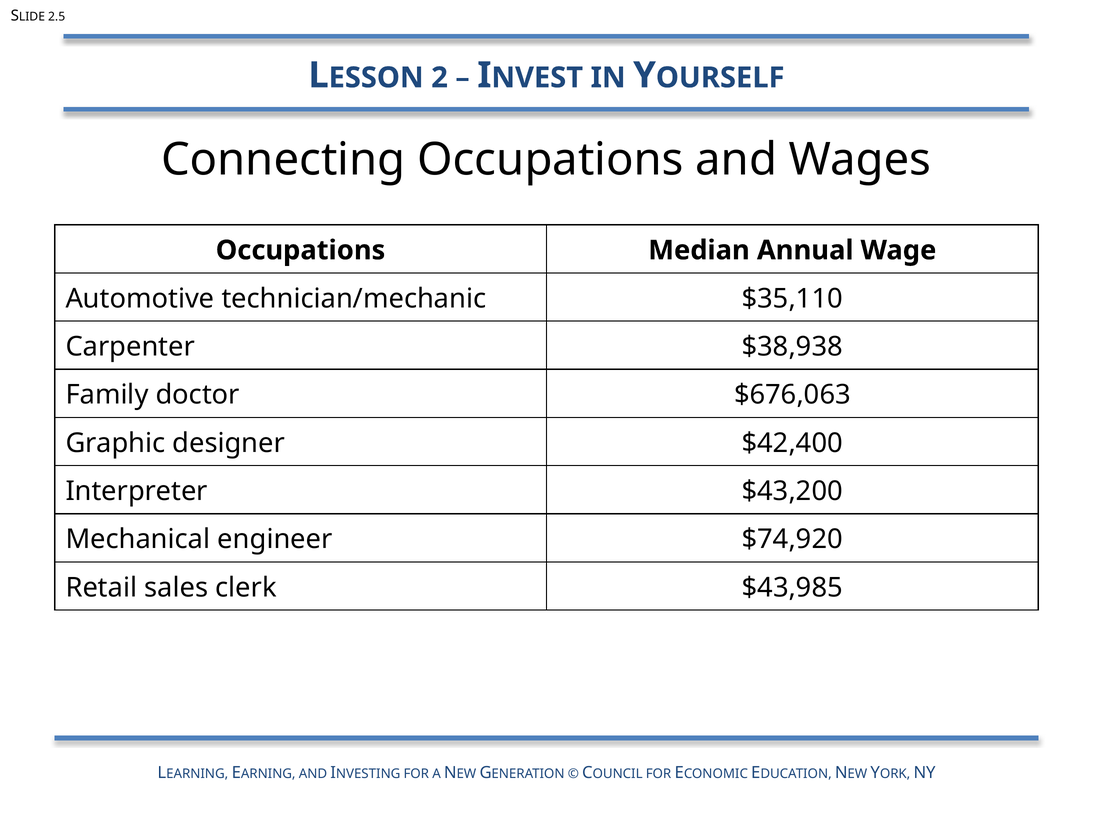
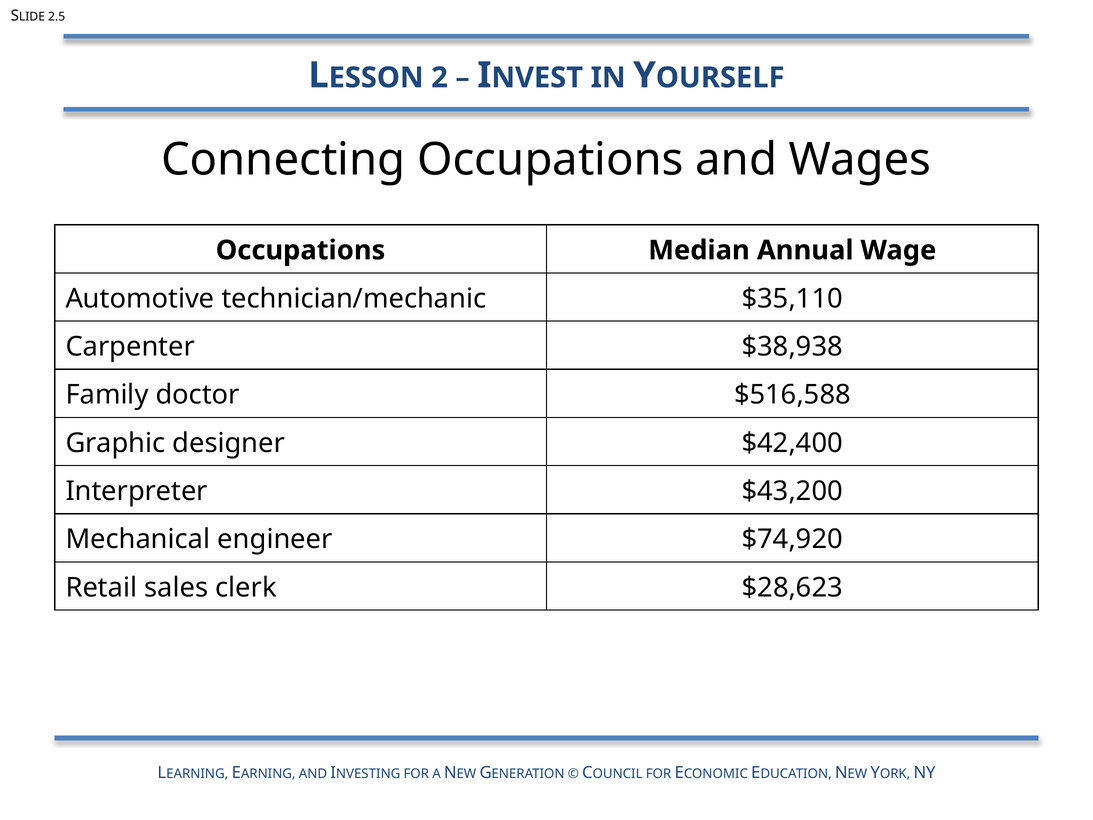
$676,063: $676,063 -> $516,588
$43,985: $43,985 -> $28,623
